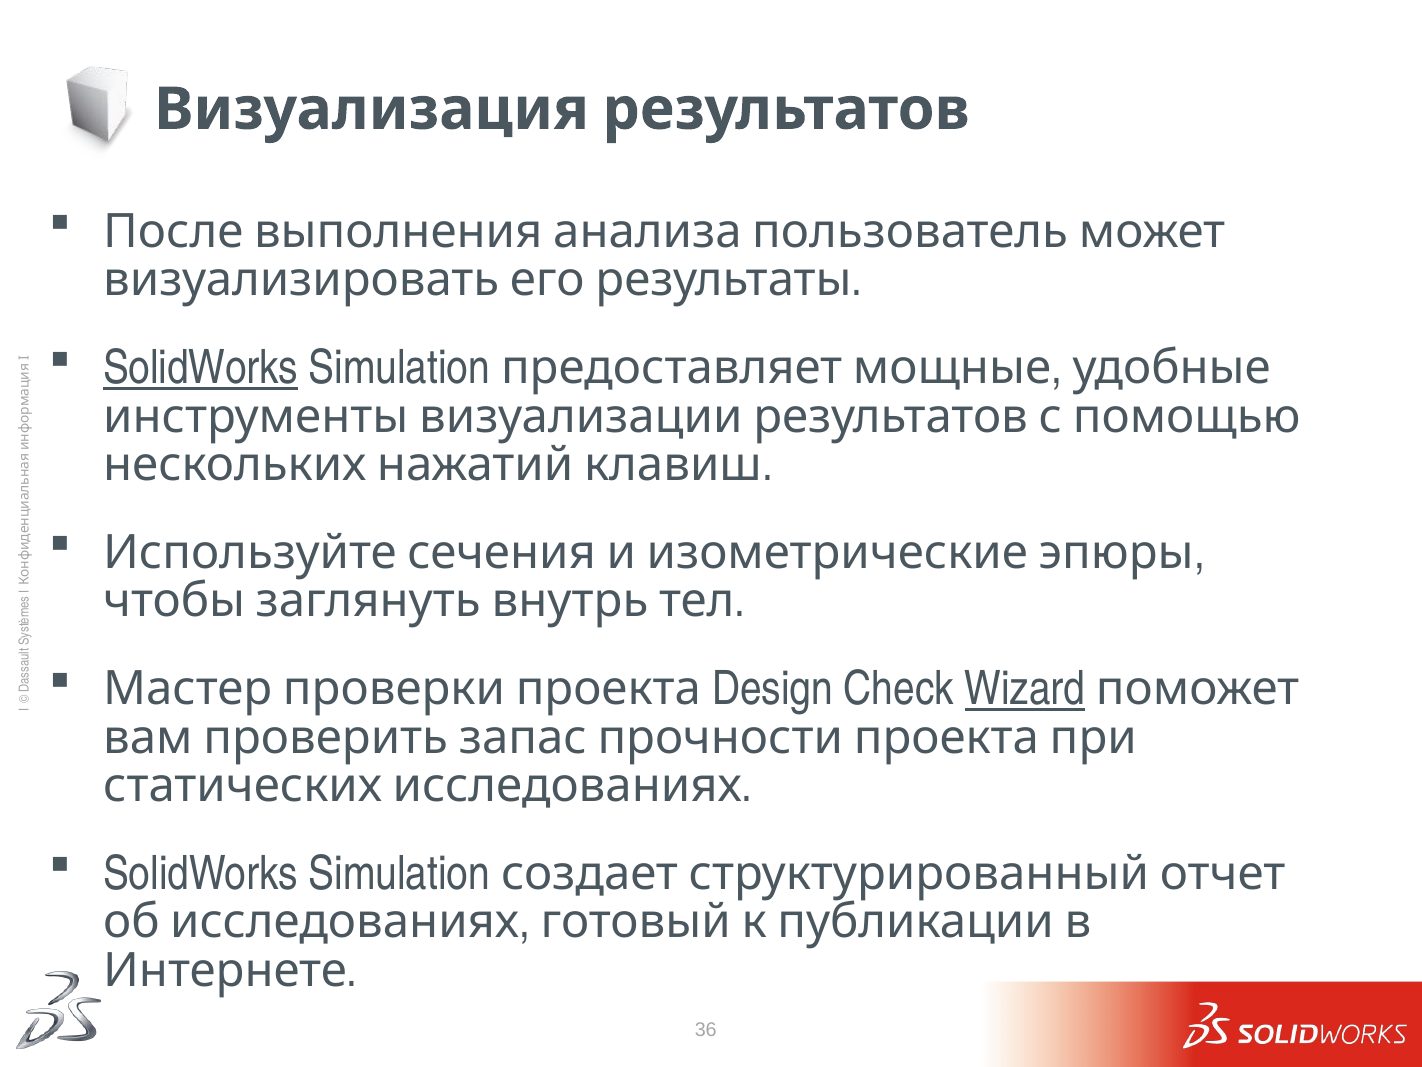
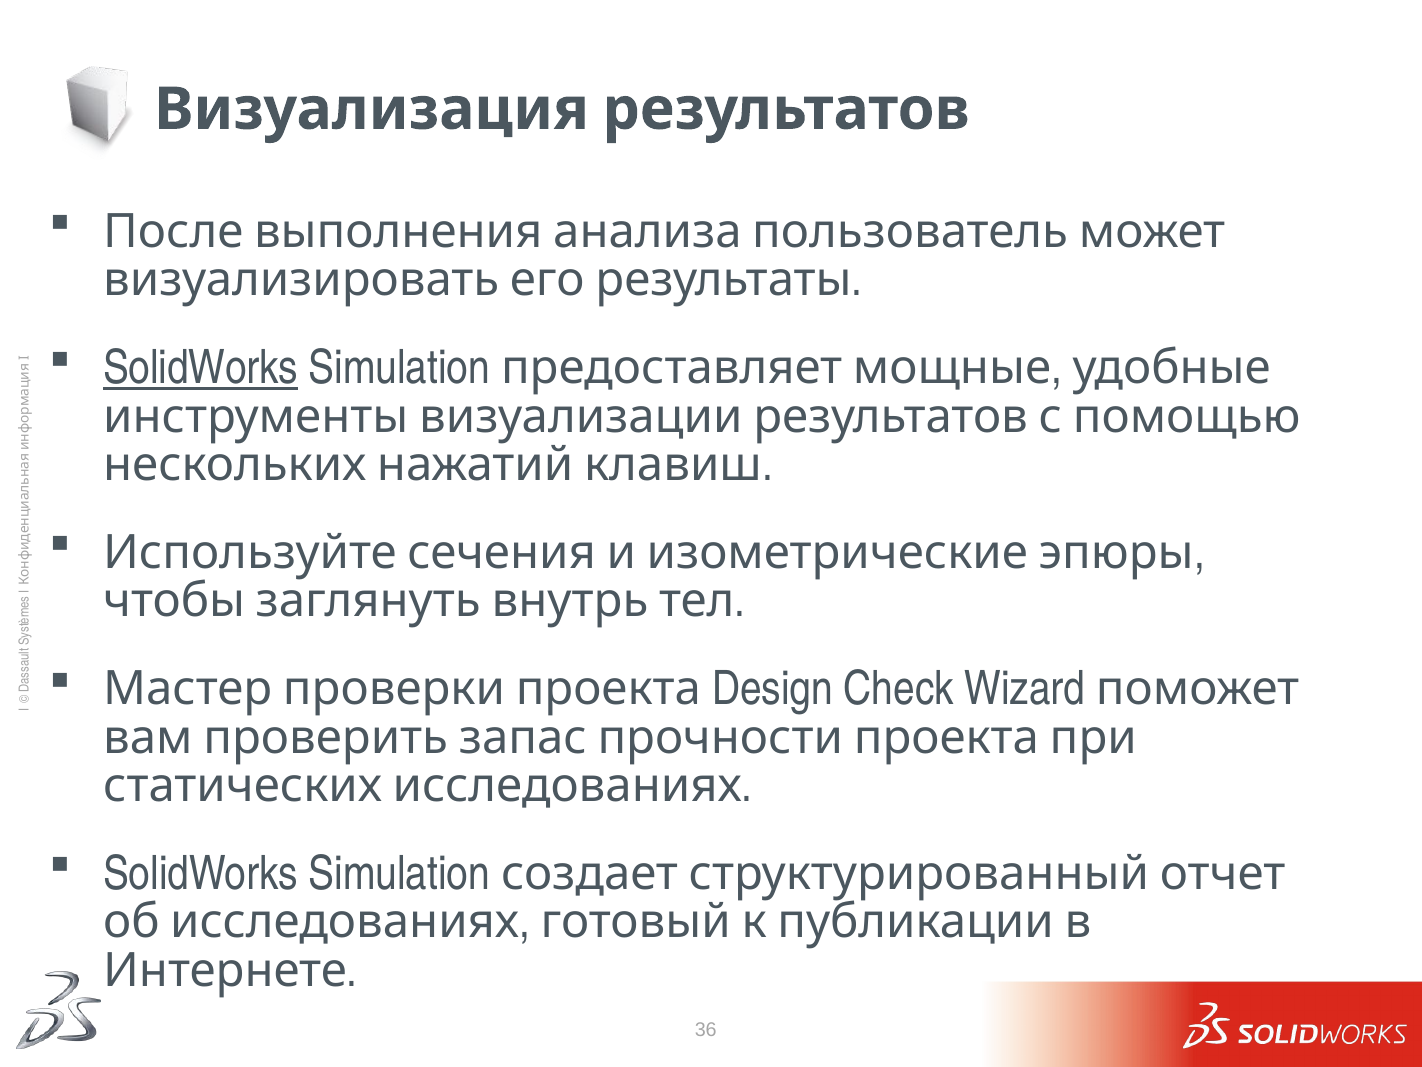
Wizard underline: present -> none
